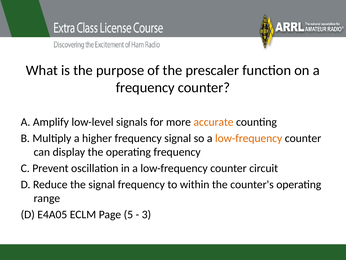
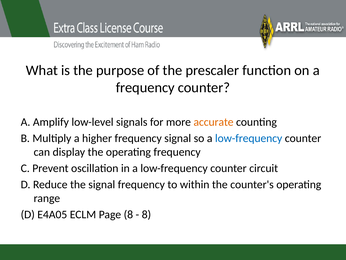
low-frequency at (249, 138) colour: orange -> blue
Page 5: 5 -> 8
3 at (146, 214): 3 -> 8
